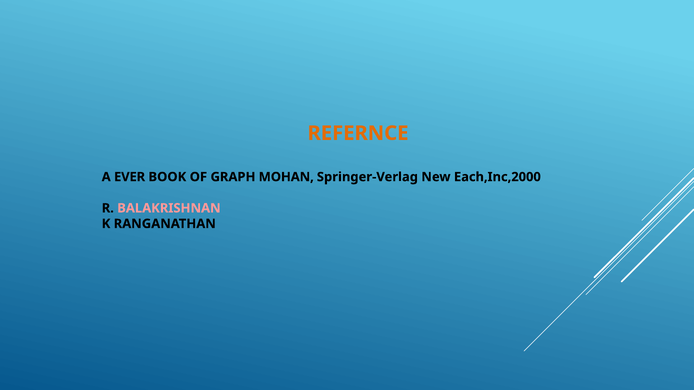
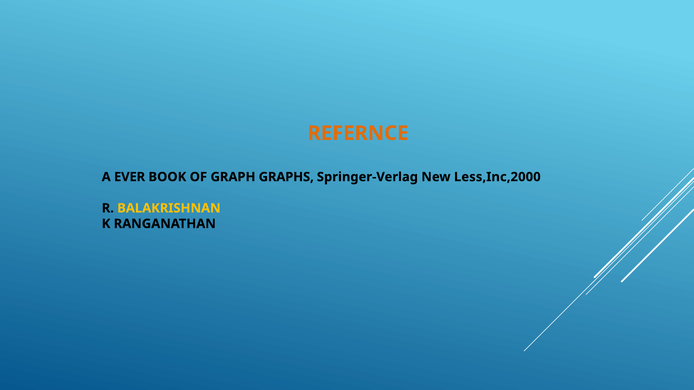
MOHAN: MOHAN -> GRAPHS
Each,Inc,2000: Each,Inc,2000 -> Less,Inc,2000
BALAKRISHNAN colour: pink -> yellow
